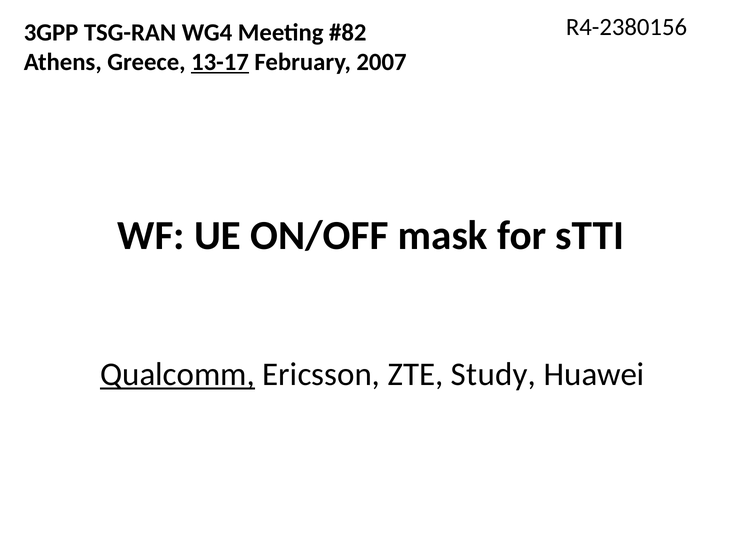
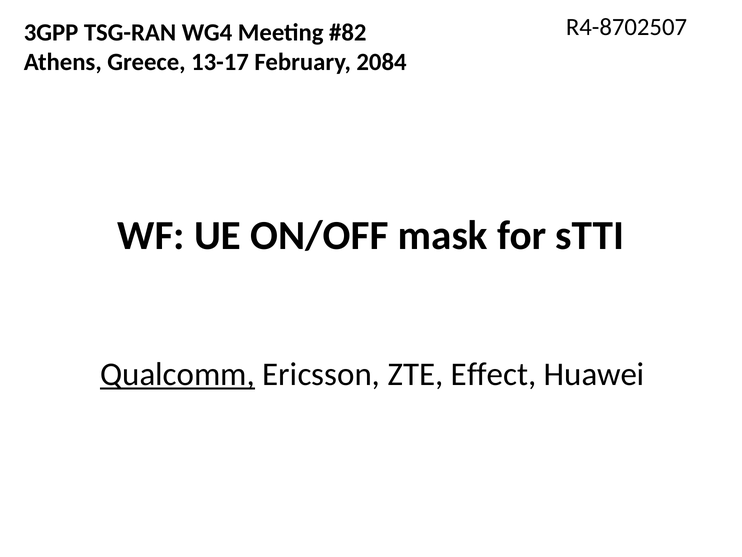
R4-2380156: R4-2380156 -> R4-8702507
13-17 underline: present -> none
2007: 2007 -> 2084
Study: Study -> Effect
